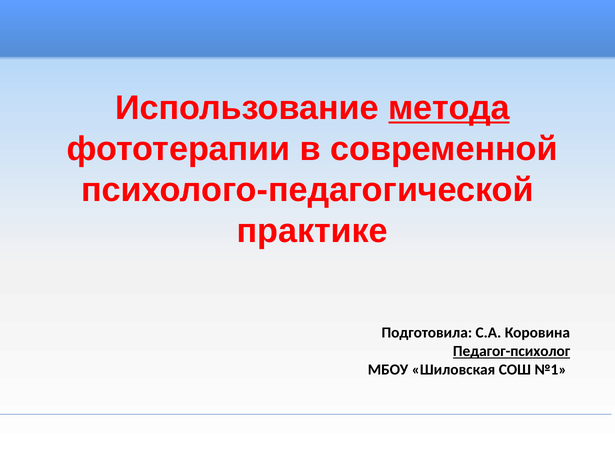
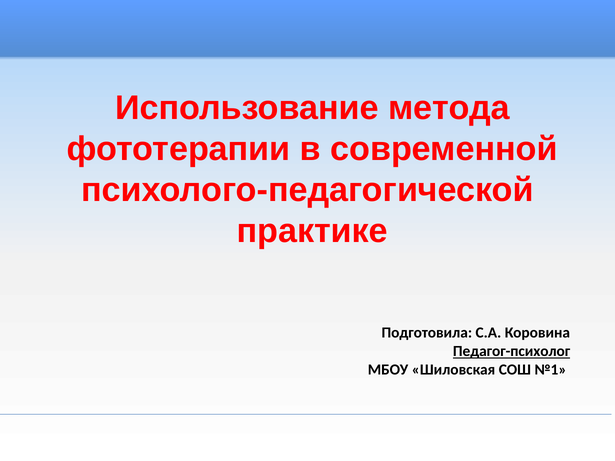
метода underline: present -> none
